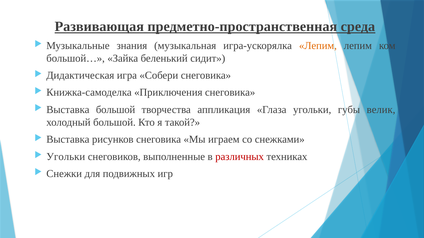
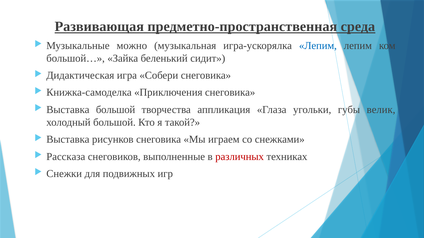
знания: знания -> можно
Лепим at (318, 46) colour: orange -> blue
Угольки at (66, 157): Угольки -> Рассказа
